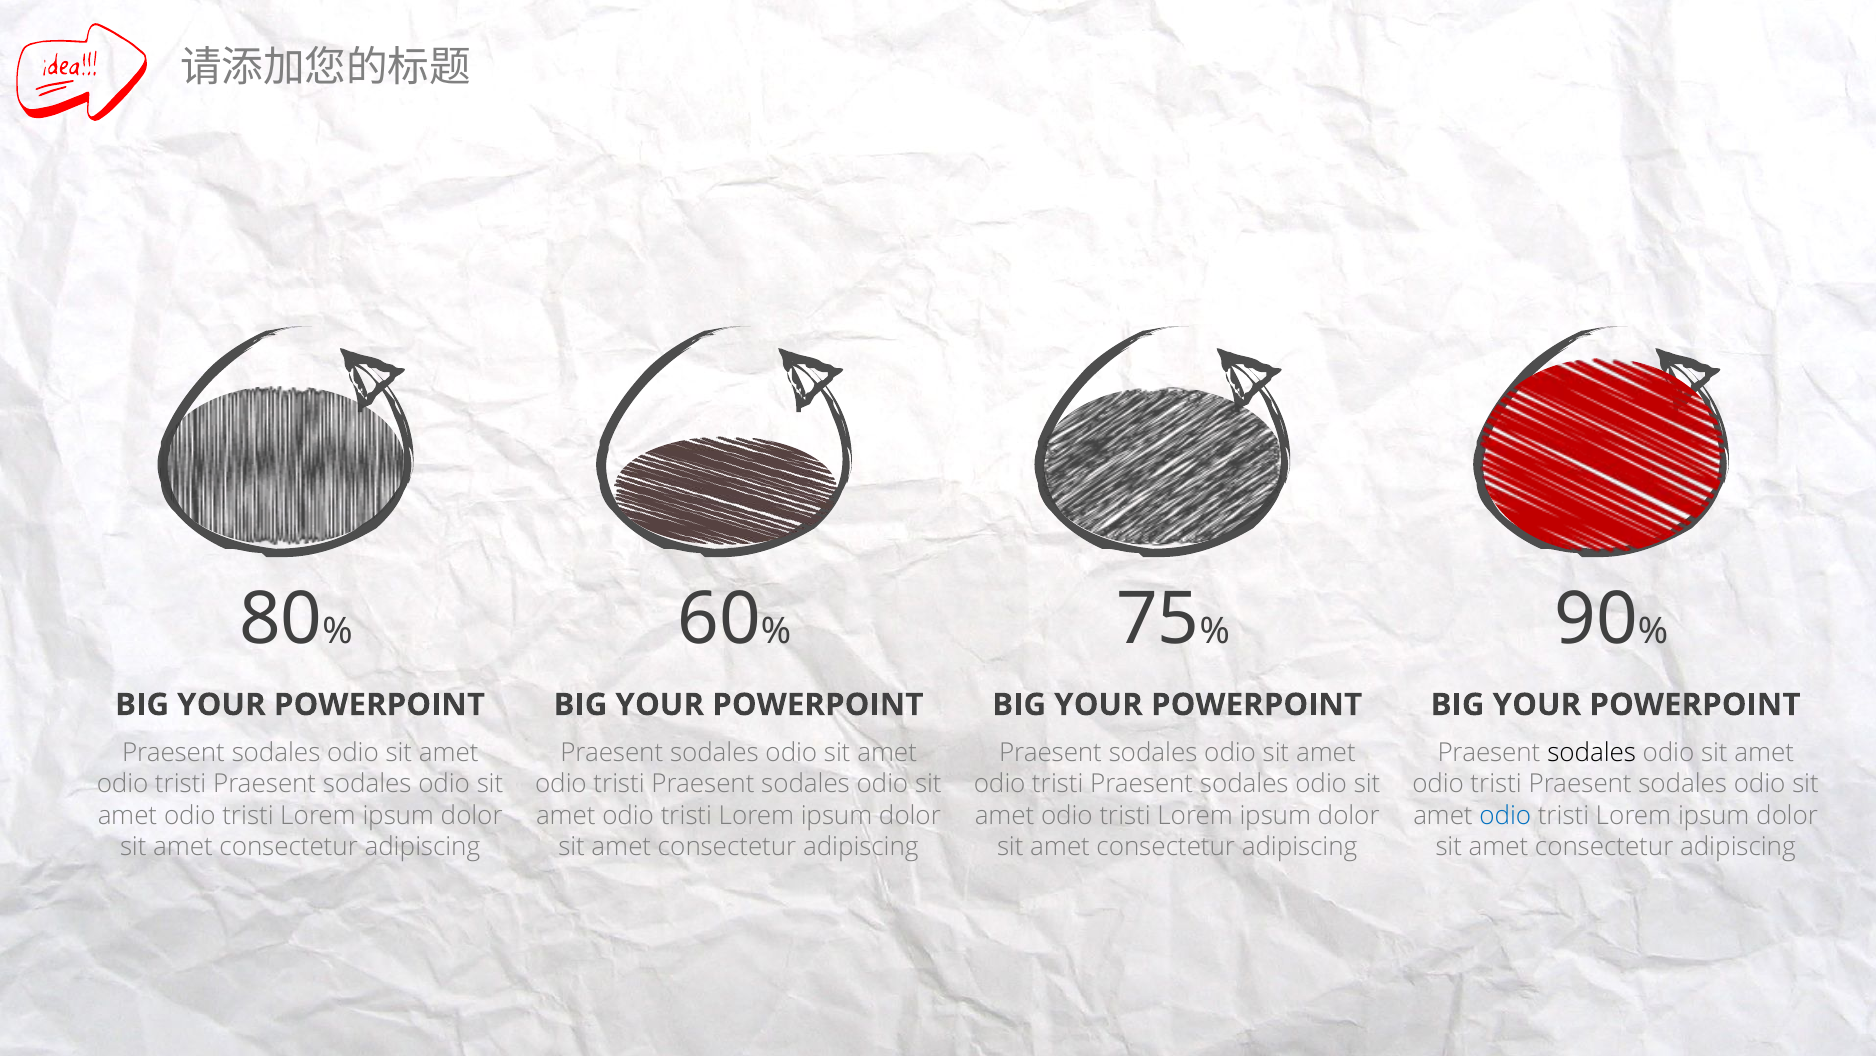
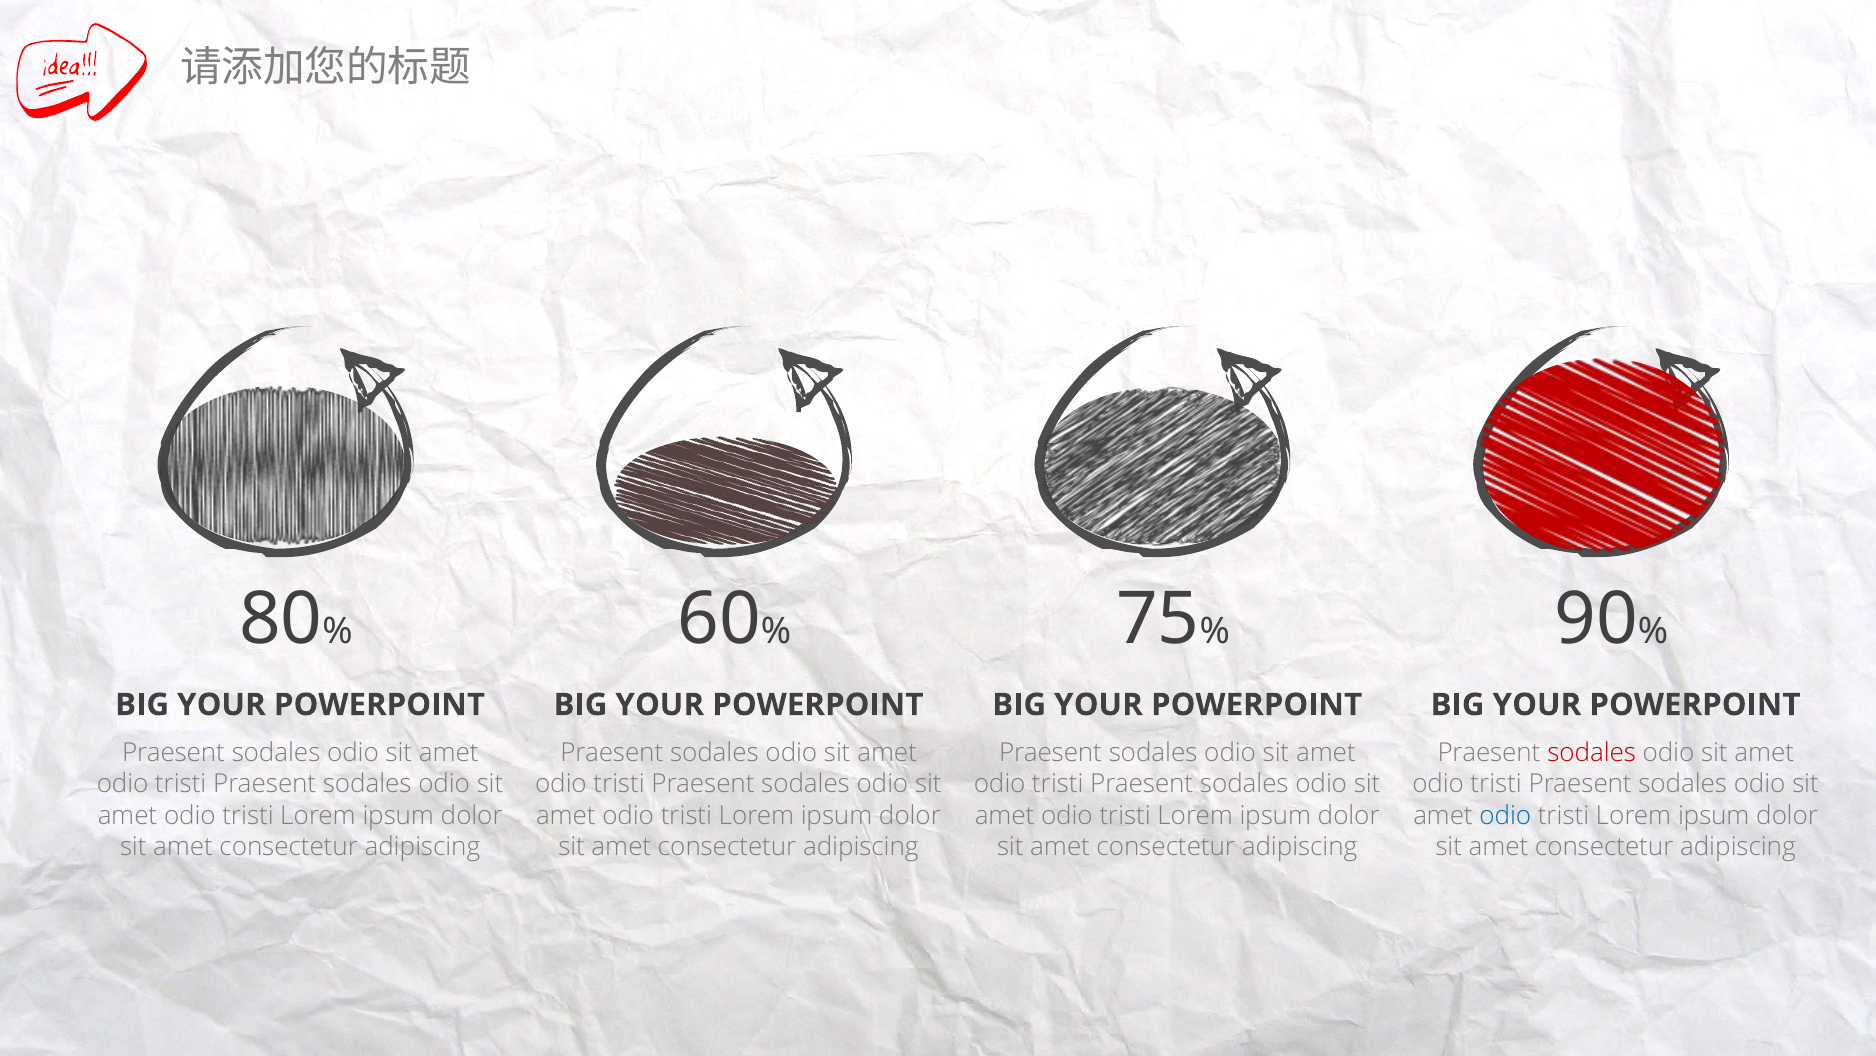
sodales at (1592, 753) colour: black -> red
